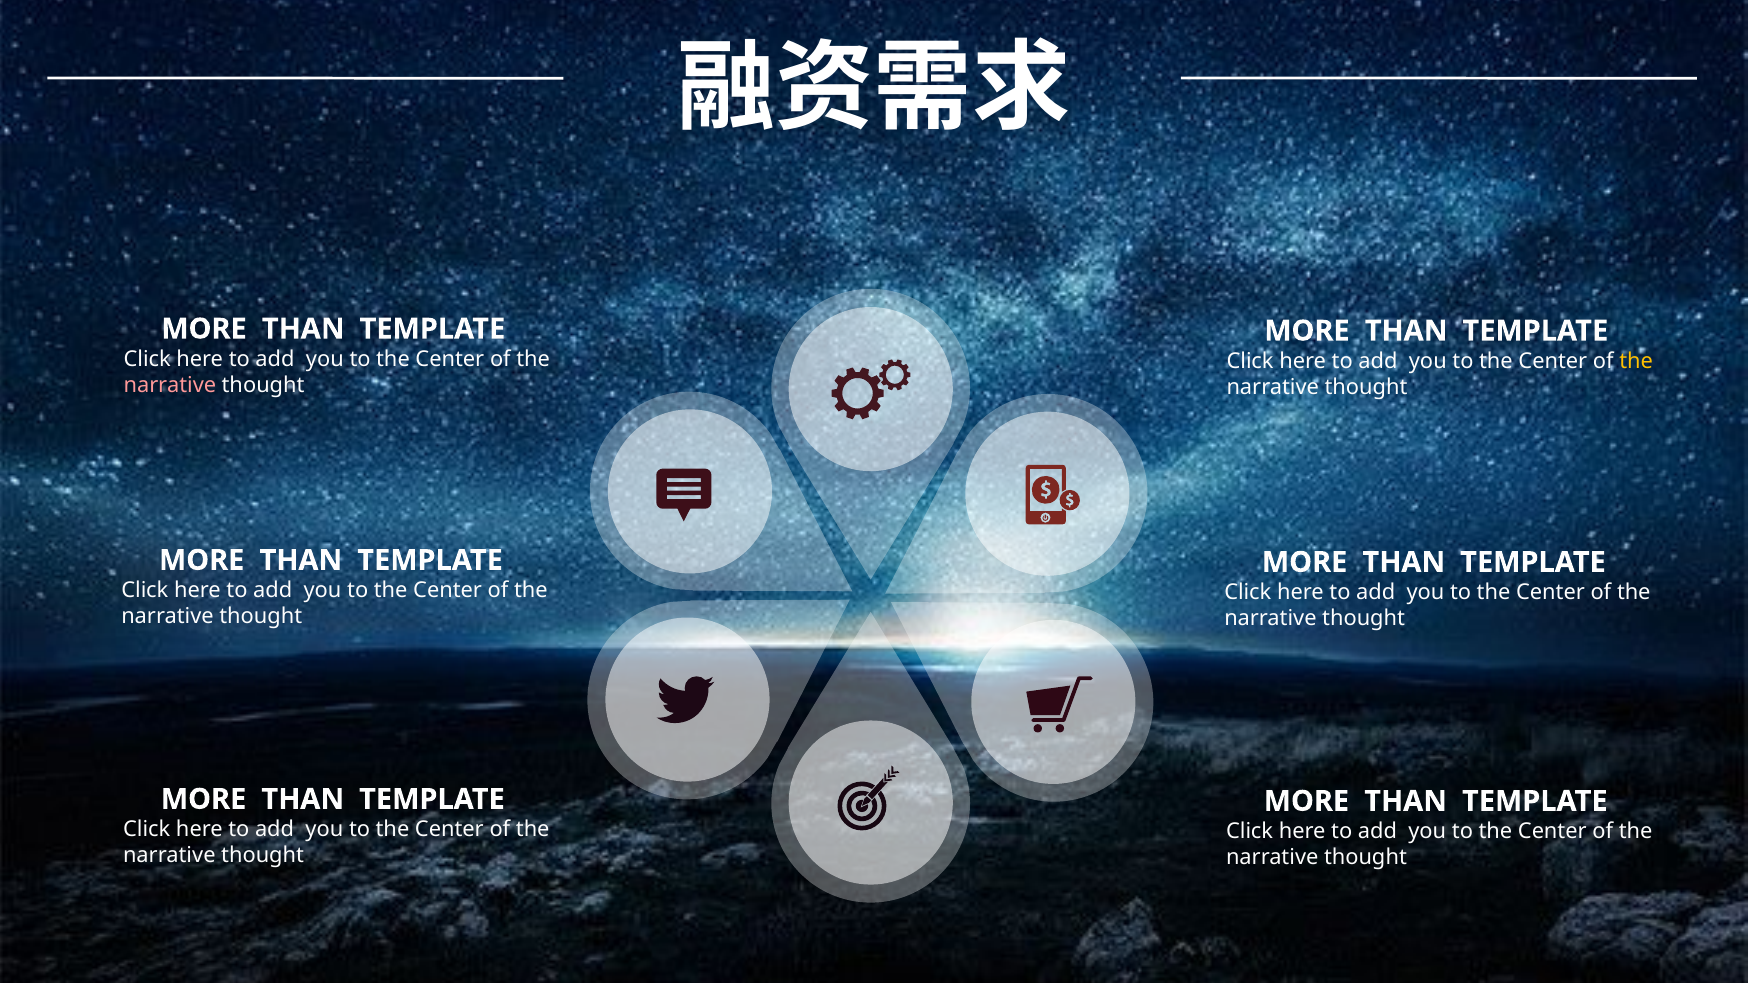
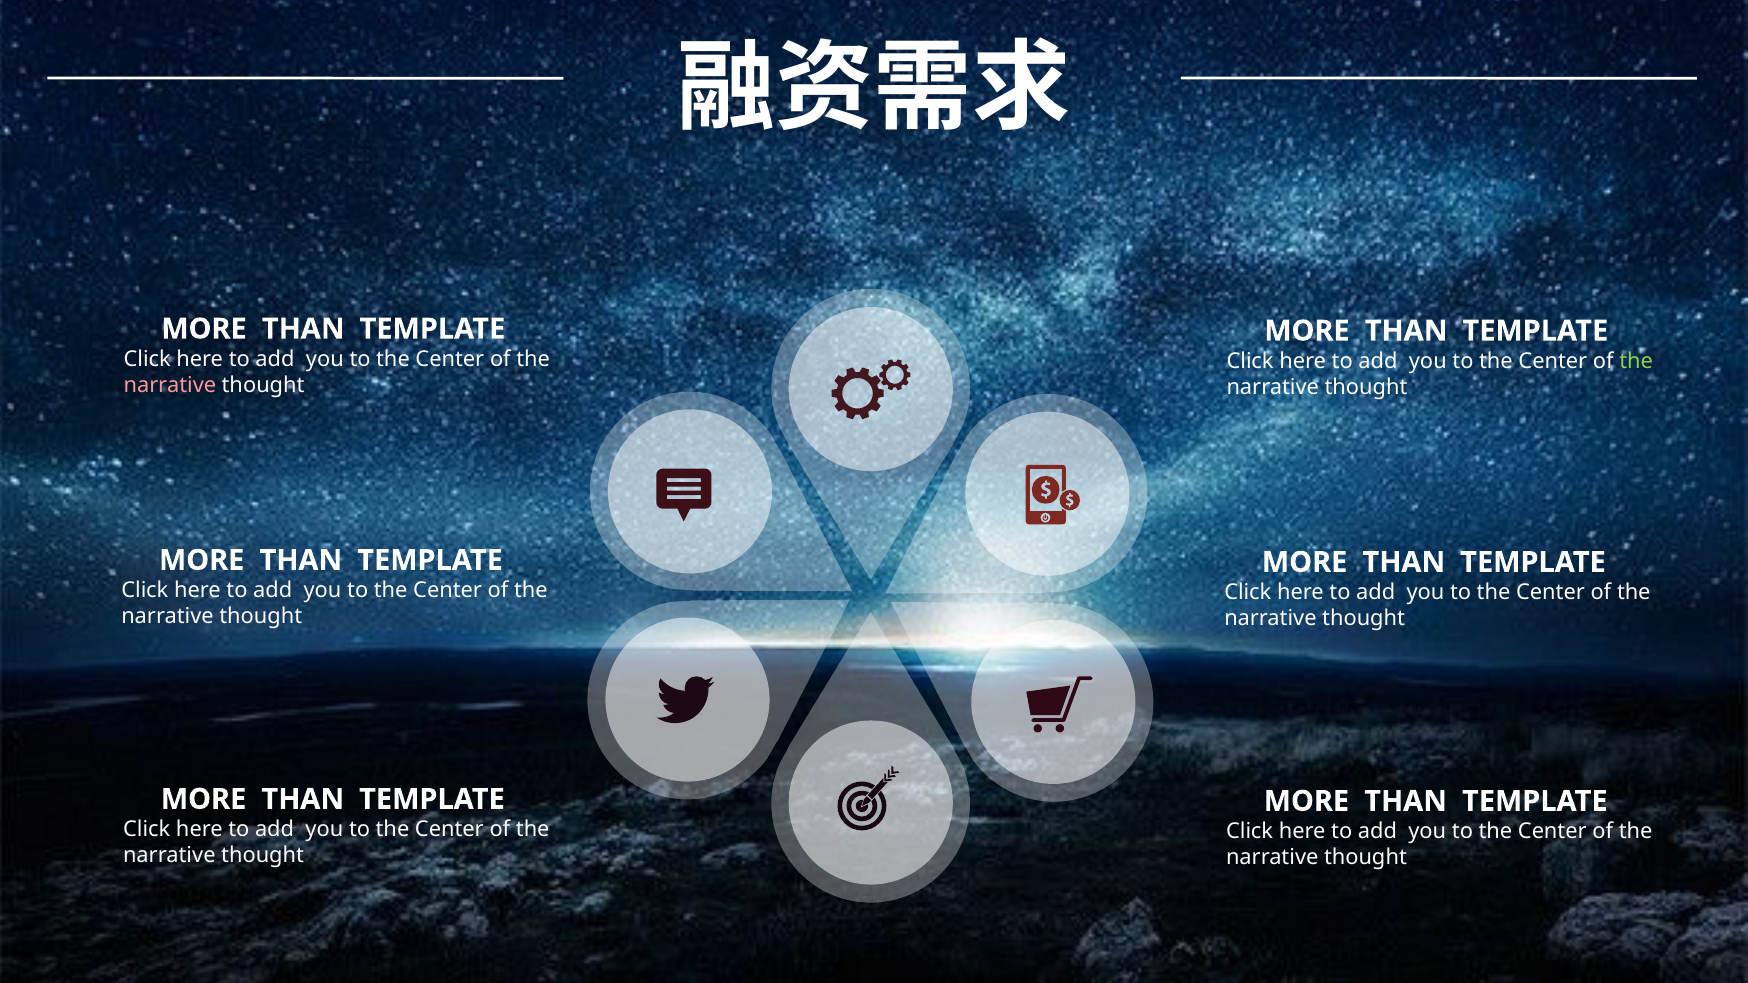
the at (1636, 361) colour: yellow -> light green
